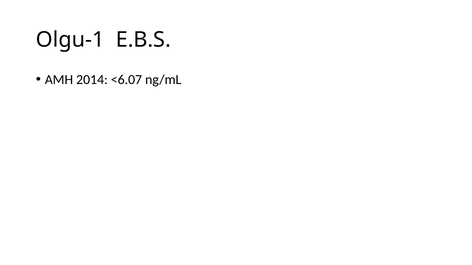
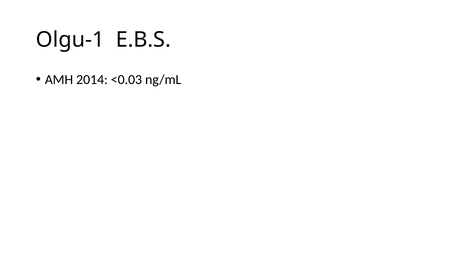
<6.07: <6.07 -> <0.03
